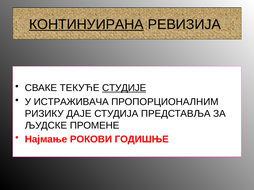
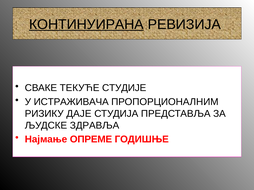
СТУДИЈЕ underline: present -> none
ПРОМЕНЕ: ПРОМЕНЕ -> ЗДРАВЉА
РОКОВИ: РОКОВИ -> ОПРЕМЕ
